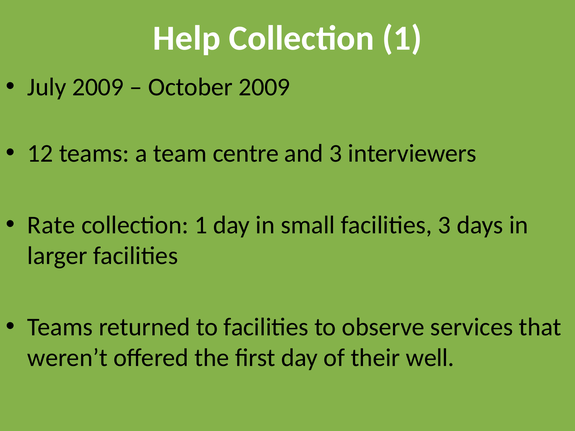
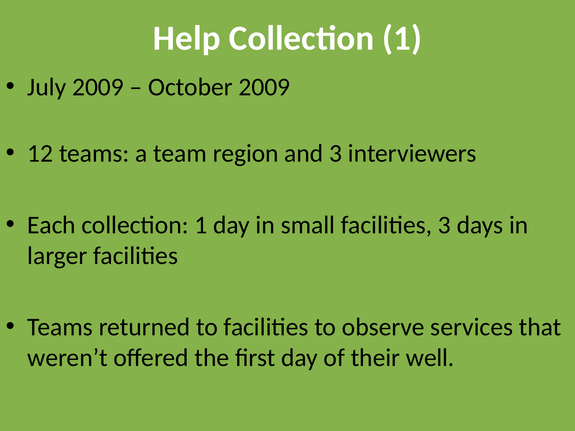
centre: centre -> region
Rate: Rate -> Each
